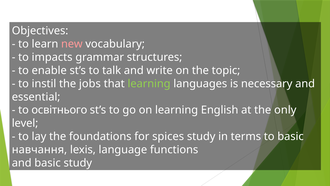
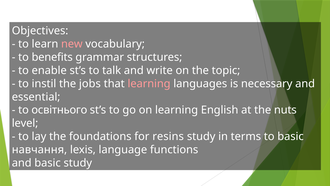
impacts: impacts -> benefits
learning at (149, 83) colour: light green -> pink
only: only -> nuts
spices: spices -> resins
